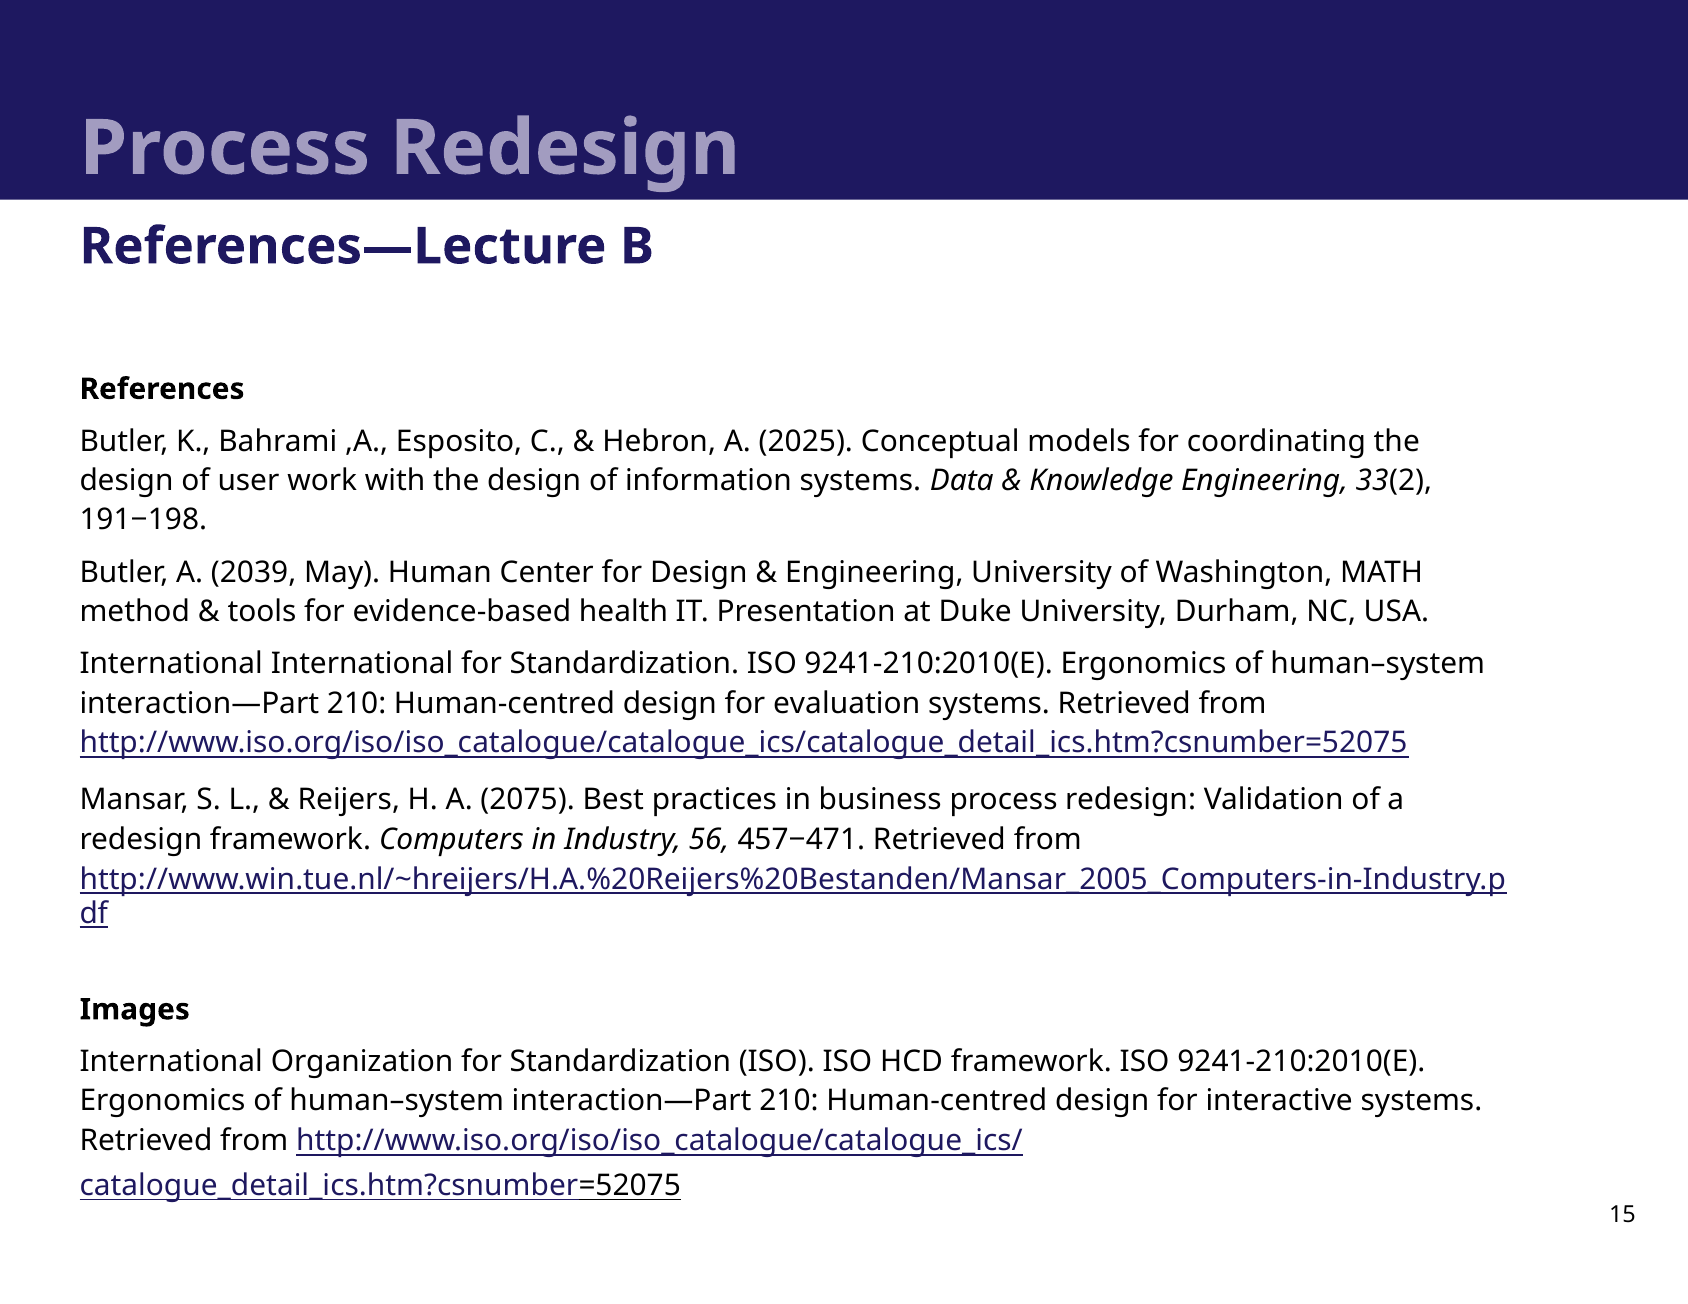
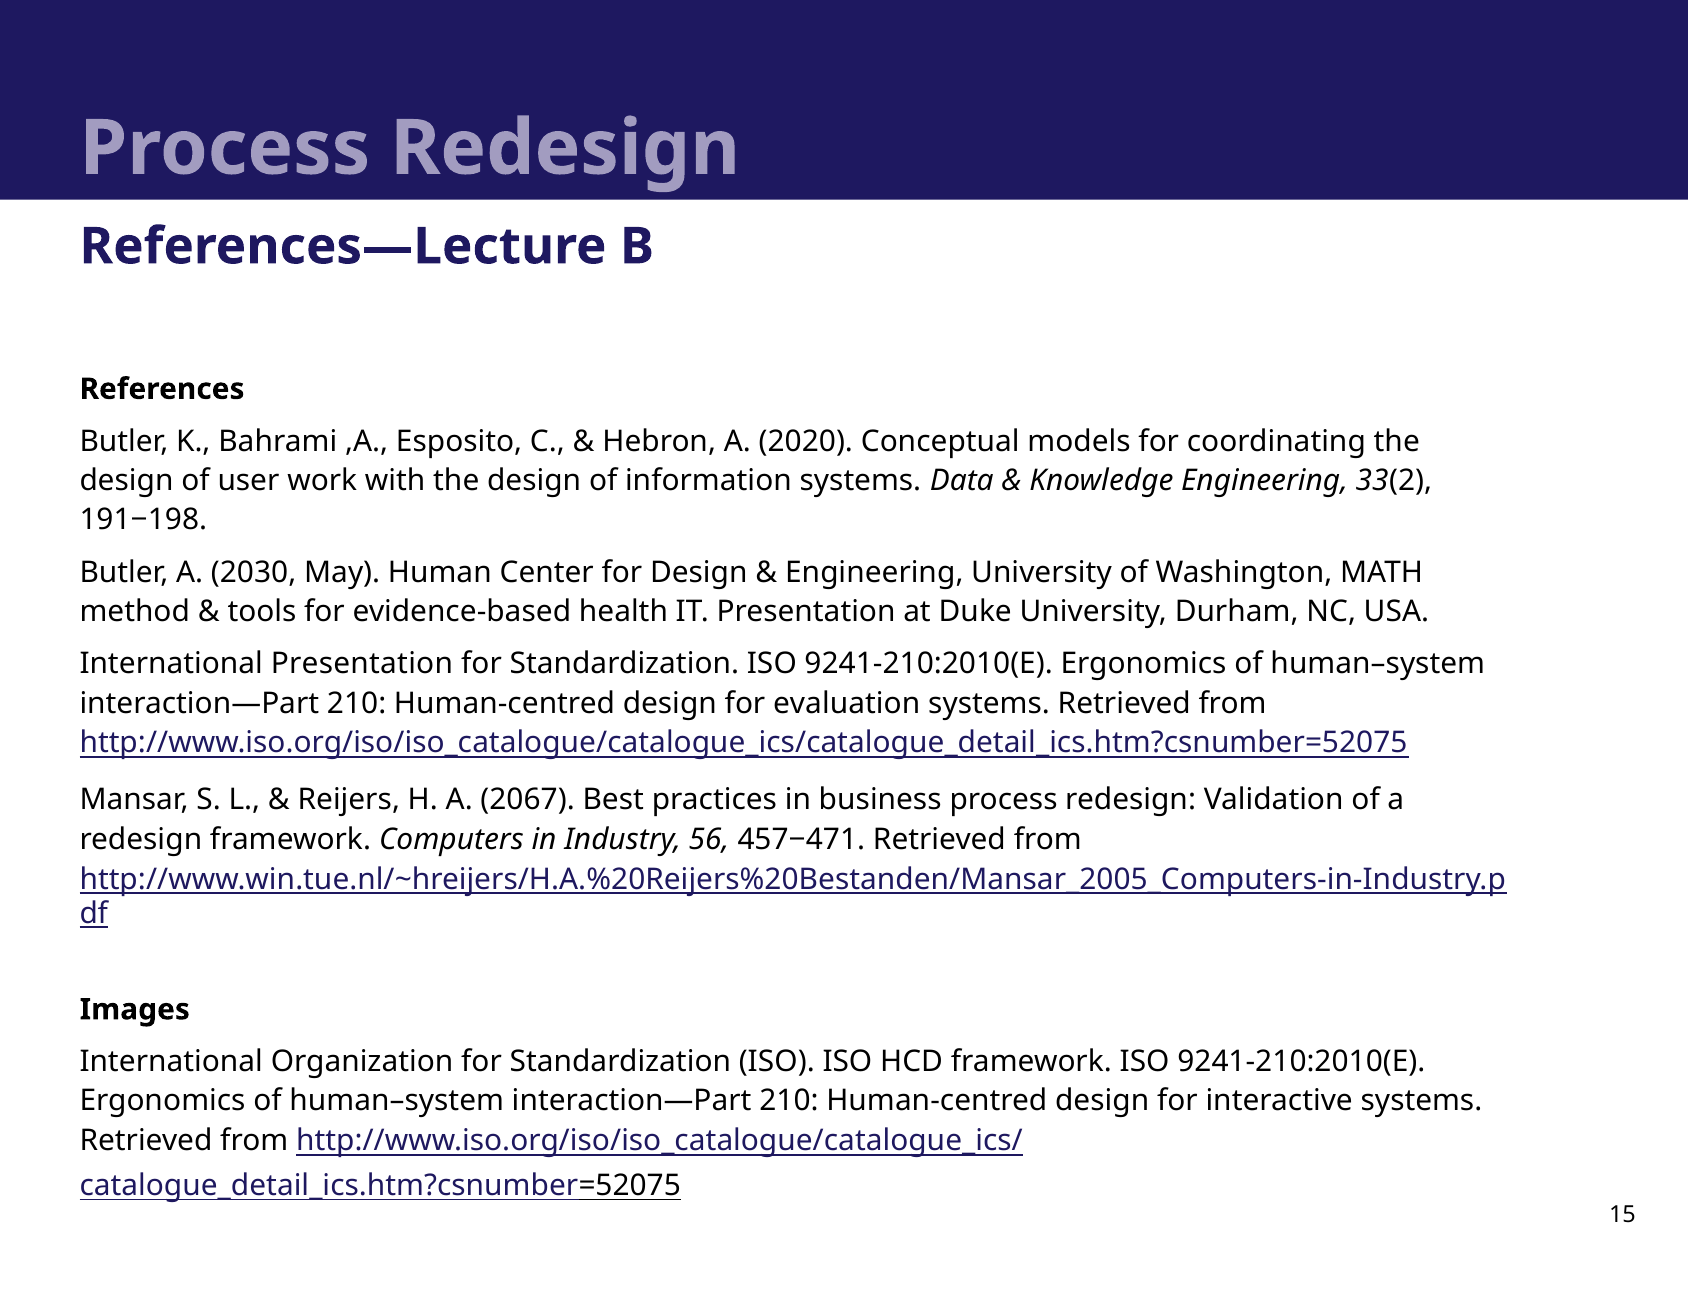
2025: 2025 -> 2020
2039: 2039 -> 2030
International International: International -> Presentation
2075: 2075 -> 2067
